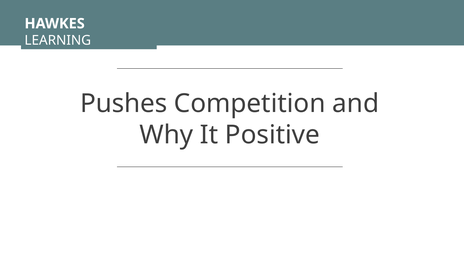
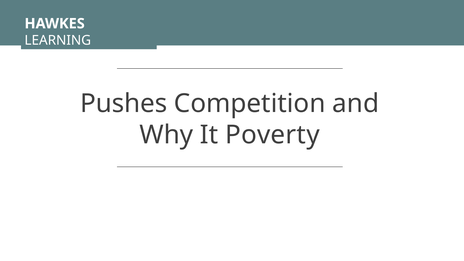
Positive: Positive -> Poverty
